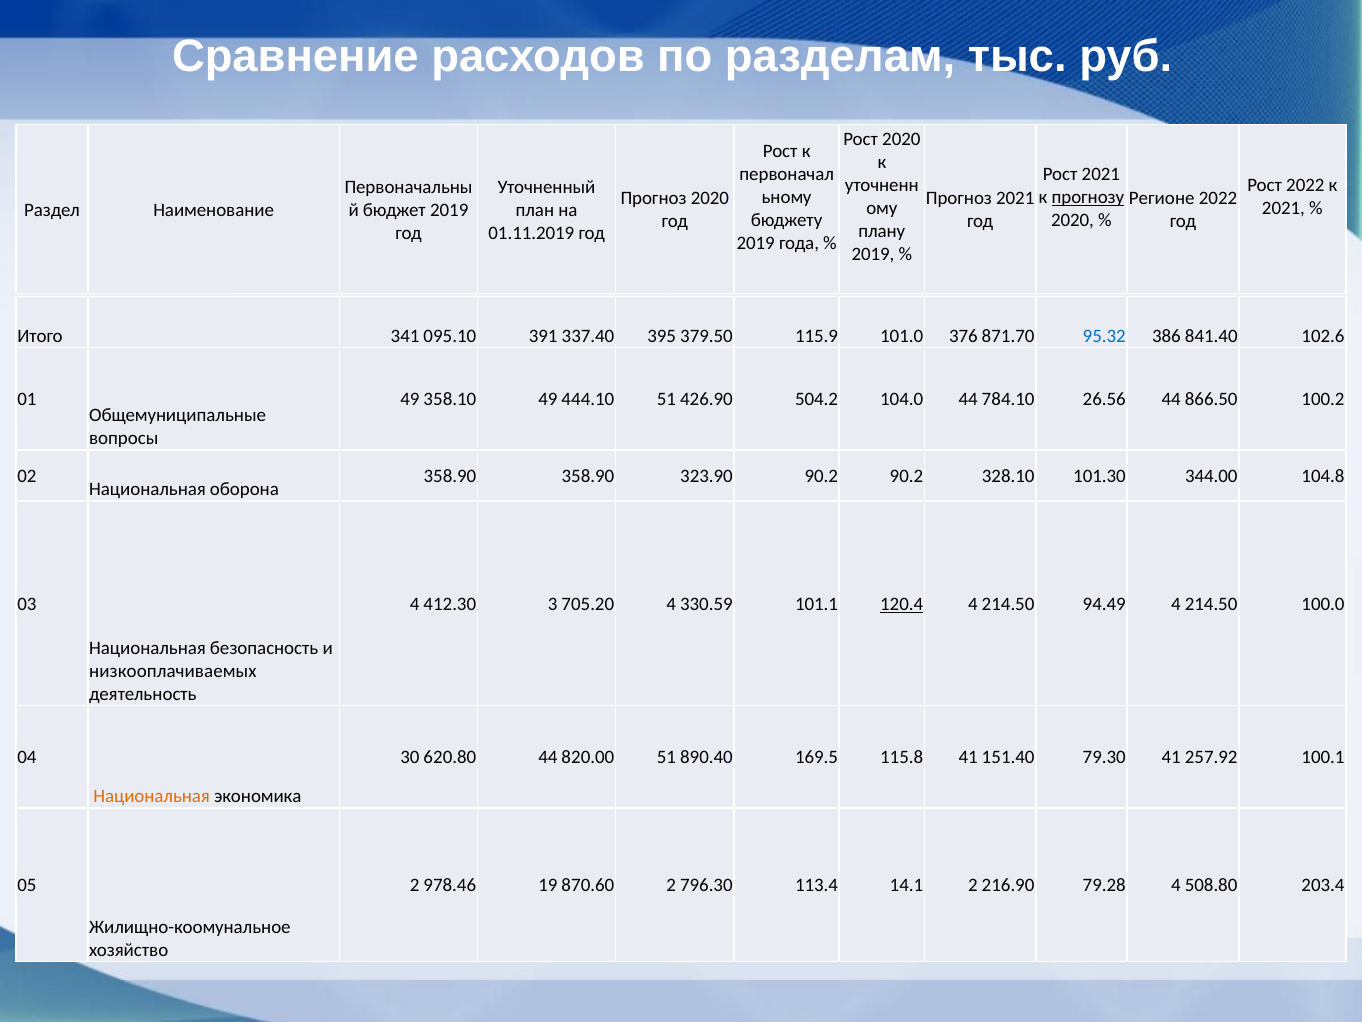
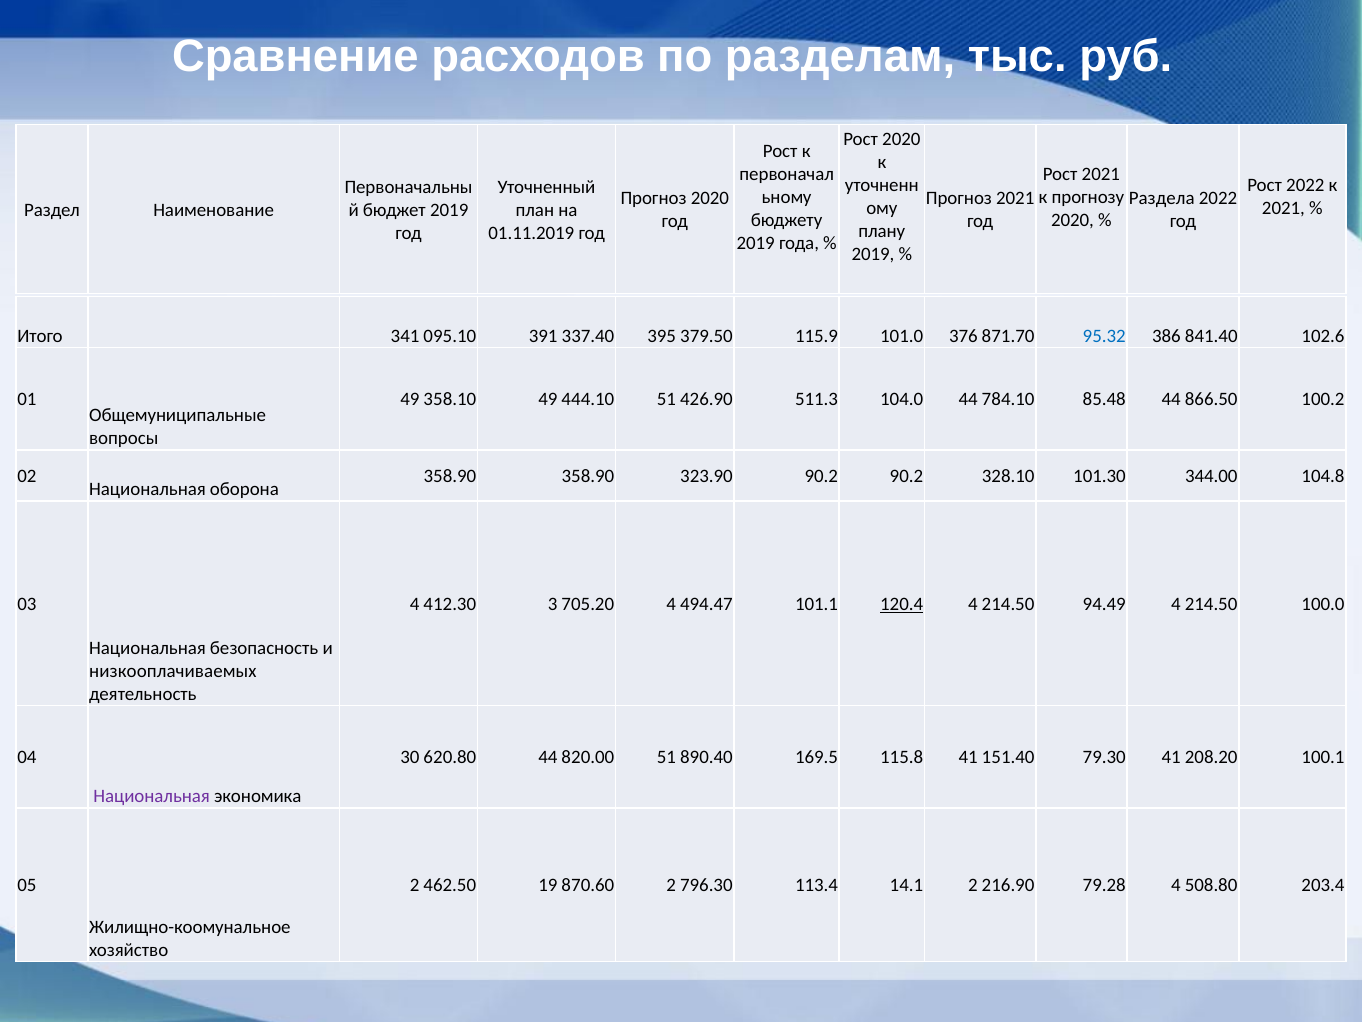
прогнозу underline: present -> none
Регионе: Регионе -> Раздела
504.2: 504.2 -> 511.3
26.56: 26.56 -> 85.48
330.59: 330.59 -> 494.47
257.92: 257.92 -> 208.20
Национальная at (152, 796) colour: orange -> purple
978.46: 978.46 -> 462.50
